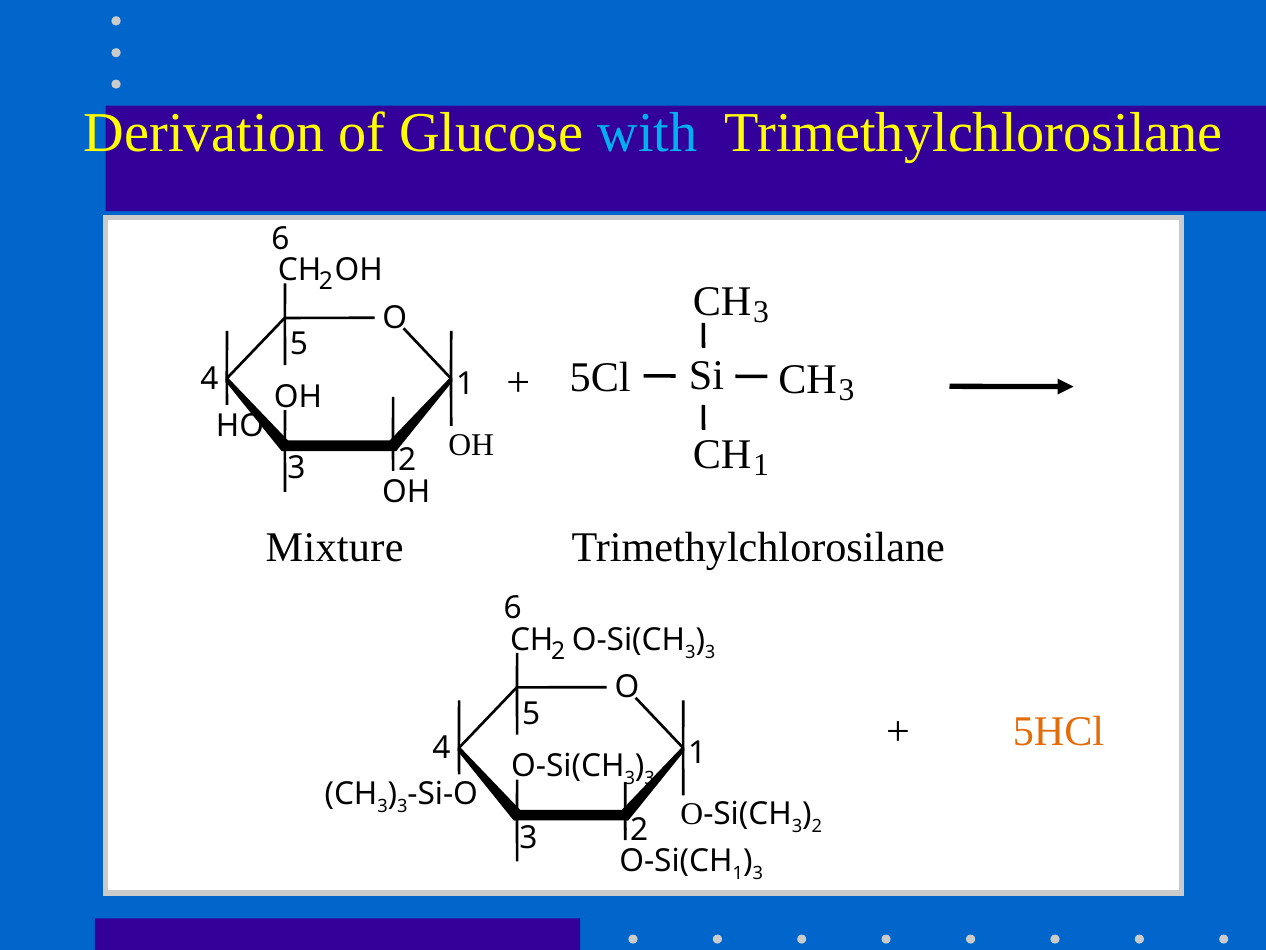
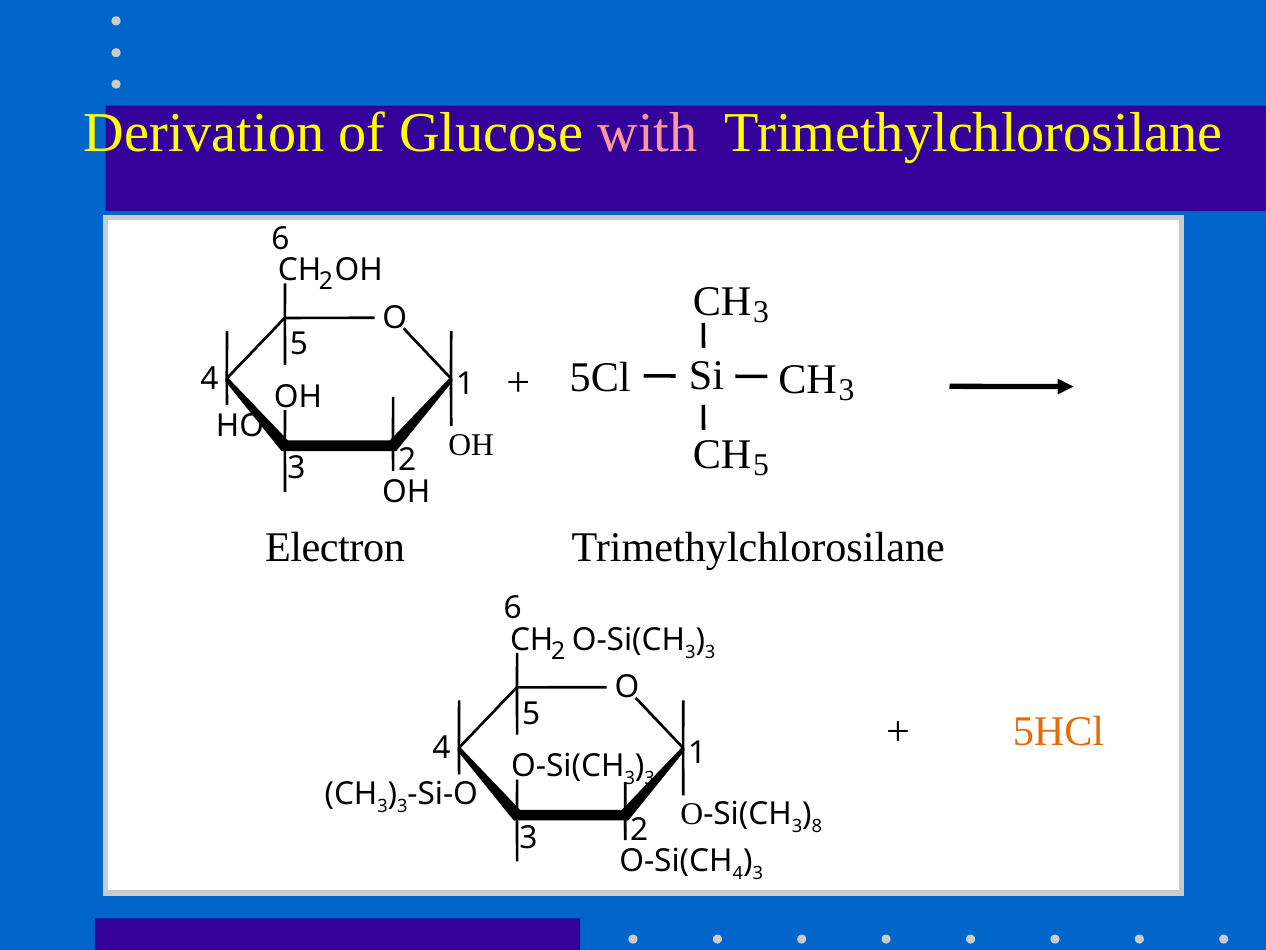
with colour: light blue -> pink
CH 1: 1 -> 5
Mixture: Mixture -> Electron
2 at (817, 826): 2 -> 8
1 at (738, 873): 1 -> 4
